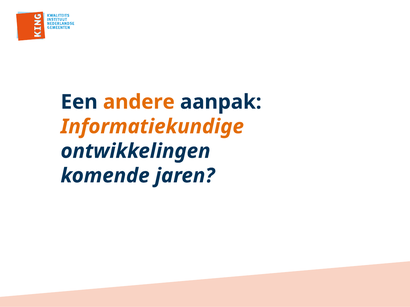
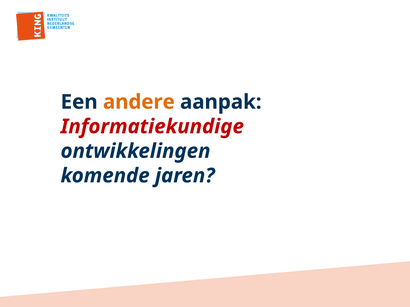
Informatiekundige colour: orange -> red
